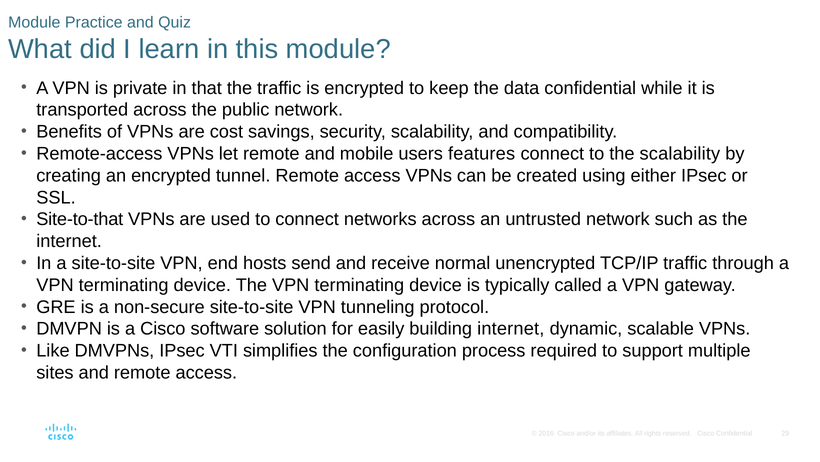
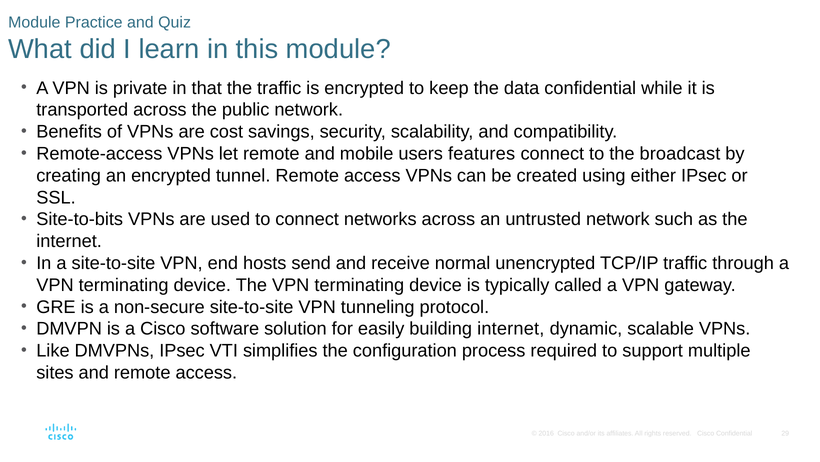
the scalability: scalability -> broadcast
Site-to-that: Site-to-that -> Site-to-bits
